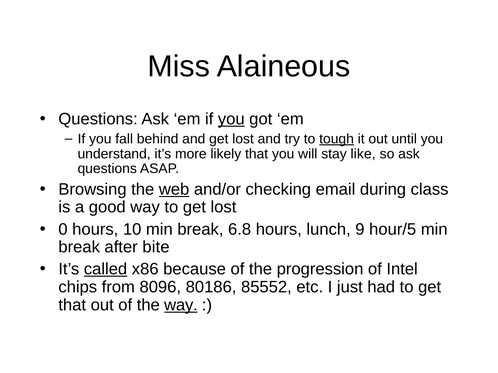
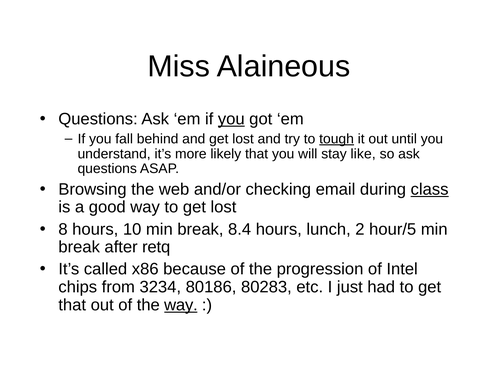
web underline: present -> none
class underline: none -> present
0: 0 -> 8
6.8: 6.8 -> 8.4
9: 9 -> 2
bite: bite -> retq
called underline: present -> none
8096: 8096 -> 3234
85552: 85552 -> 80283
